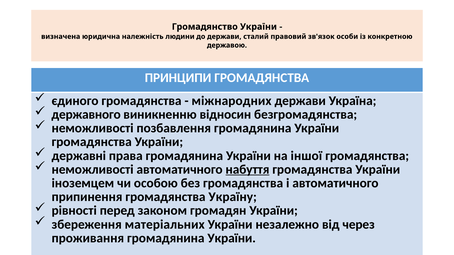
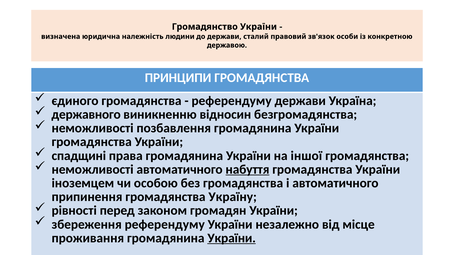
міжнародних at (232, 101): міжнародних -> референдуму
державні: державні -> спадщині
збереження матеріальних: матеріальних -> референдуму
через: через -> місце
України at (232, 238) underline: none -> present
